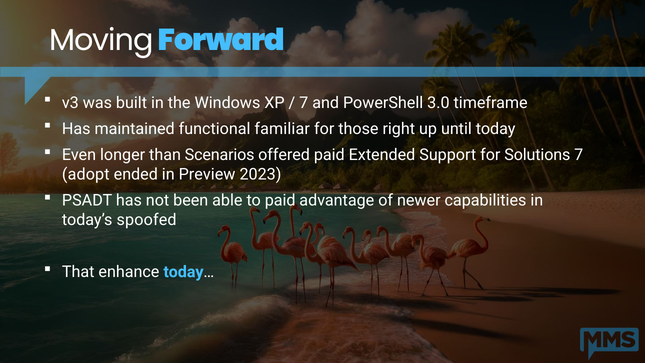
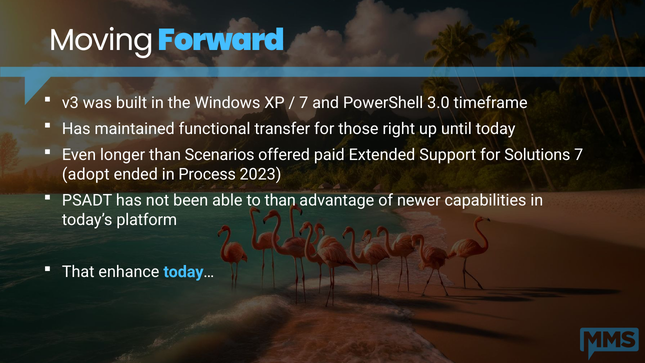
familiar: familiar -> transfer
Preview: Preview -> Process
to paid: paid -> than
spoofed: spoofed -> platform
